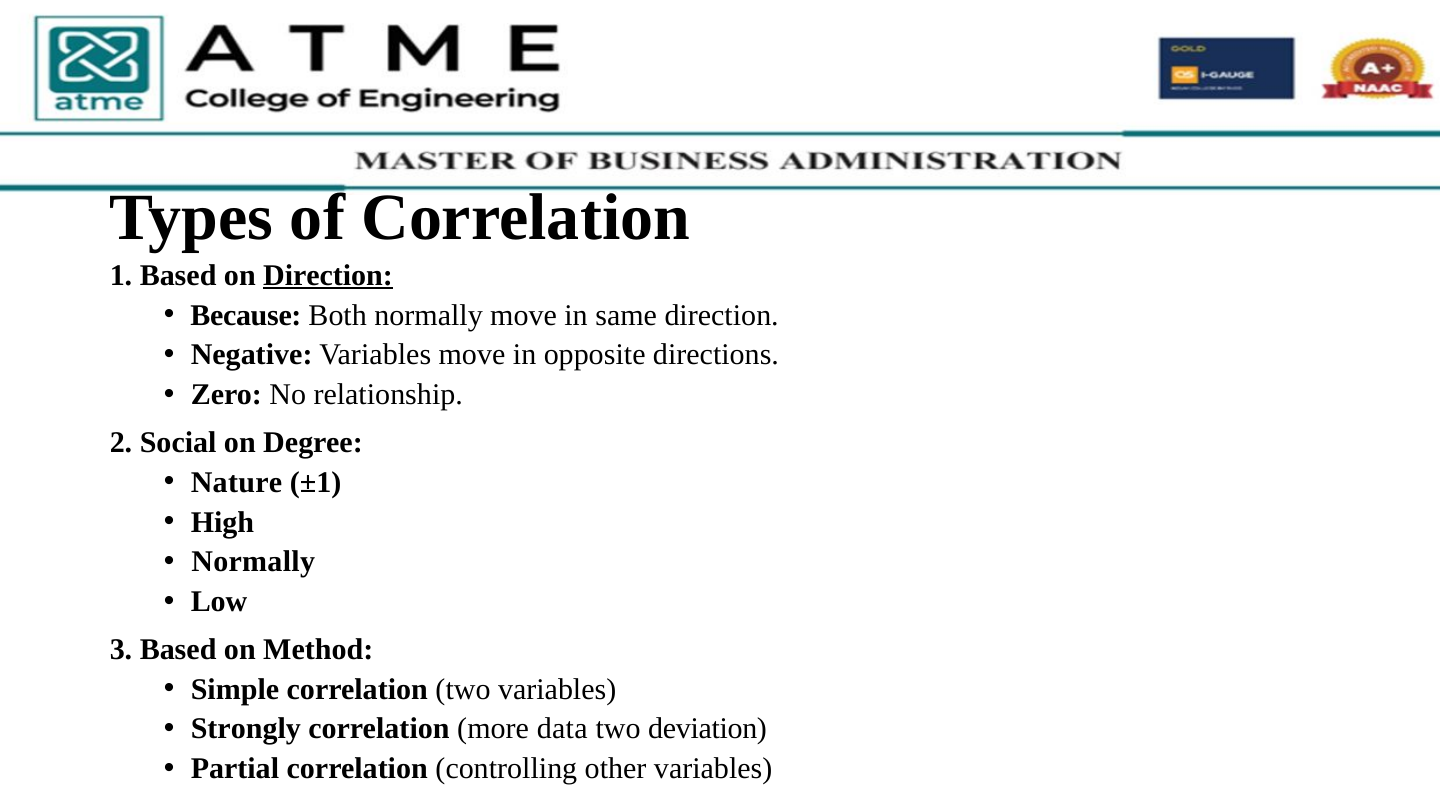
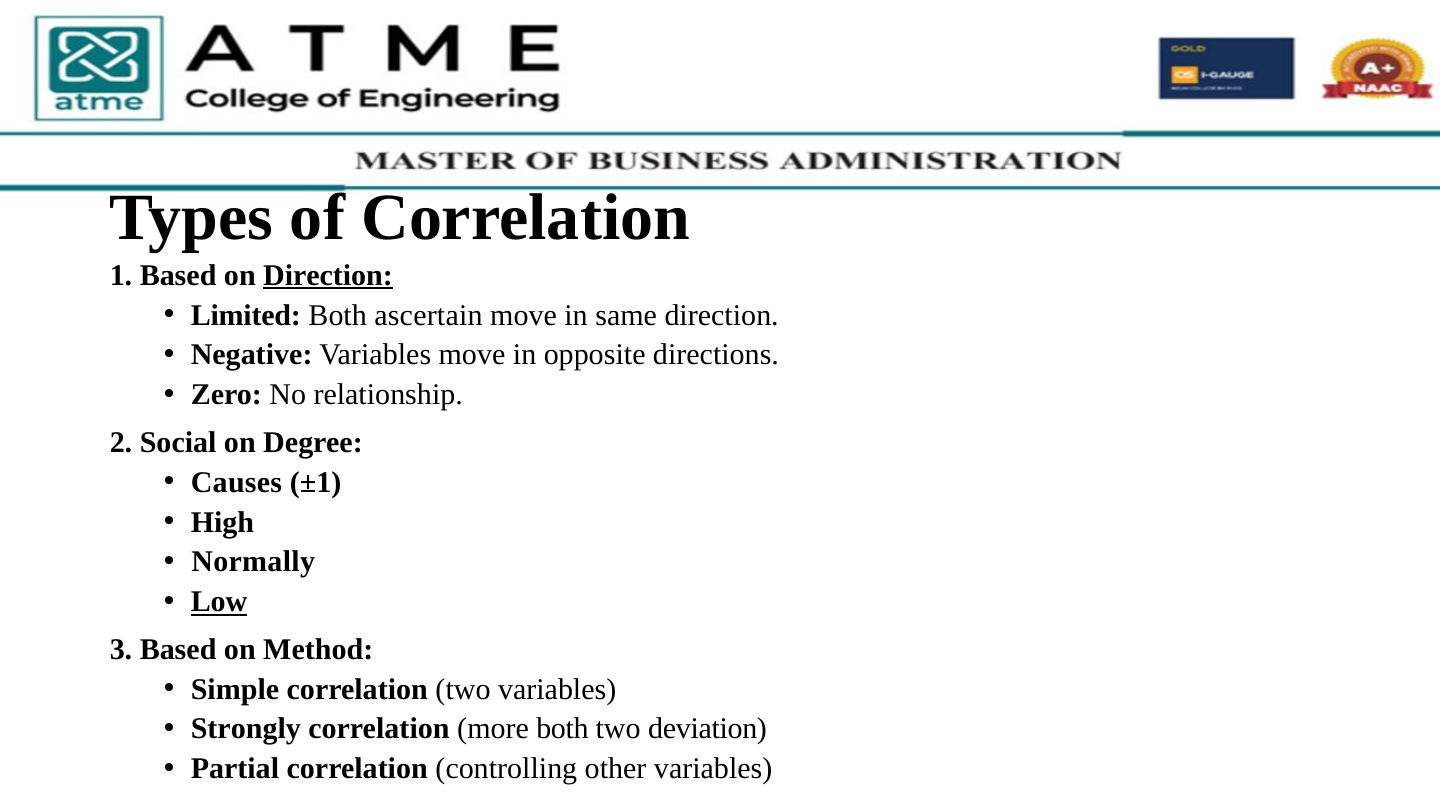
Because: Because -> Limited
Both normally: normally -> ascertain
Nature: Nature -> Causes
Low underline: none -> present
more data: data -> both
